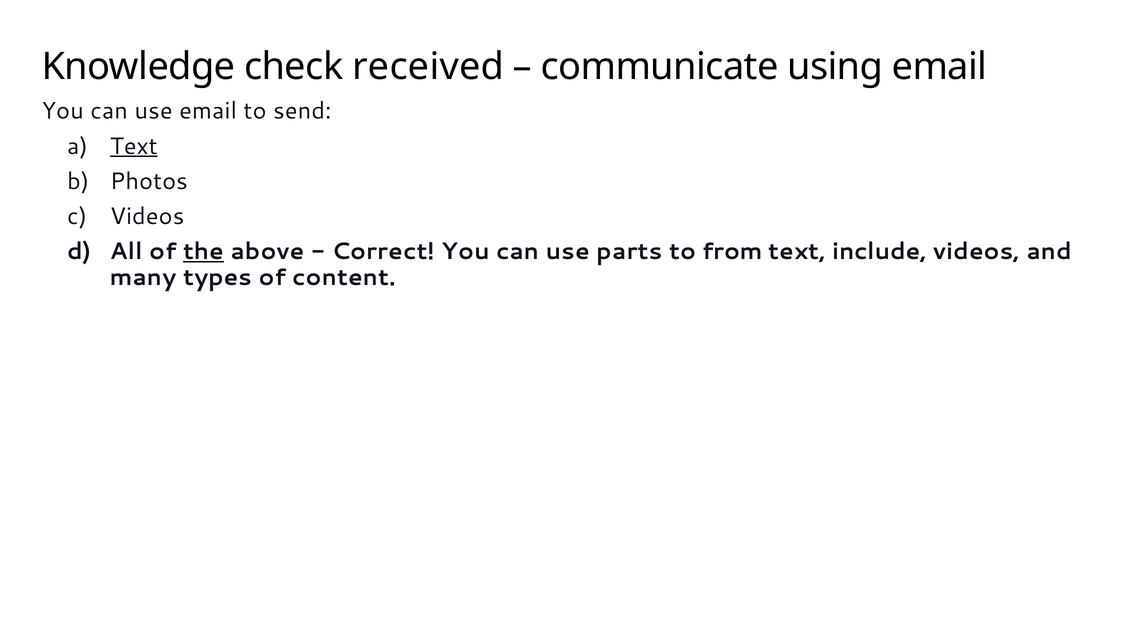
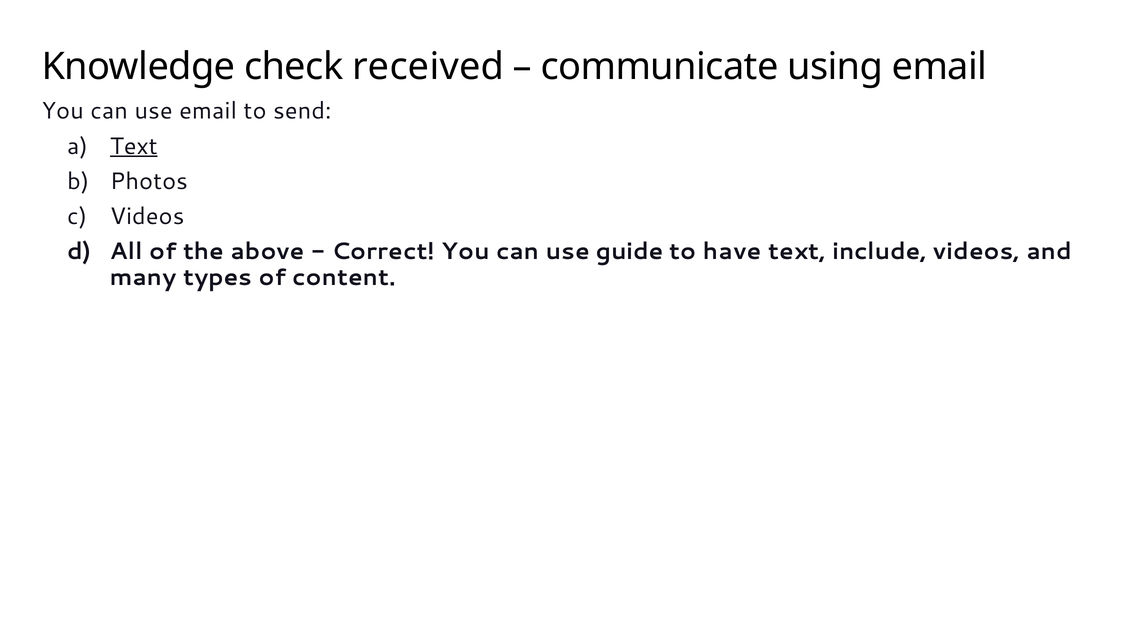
the underline: present -> none
parts: parts -> guide
from: from -> have
